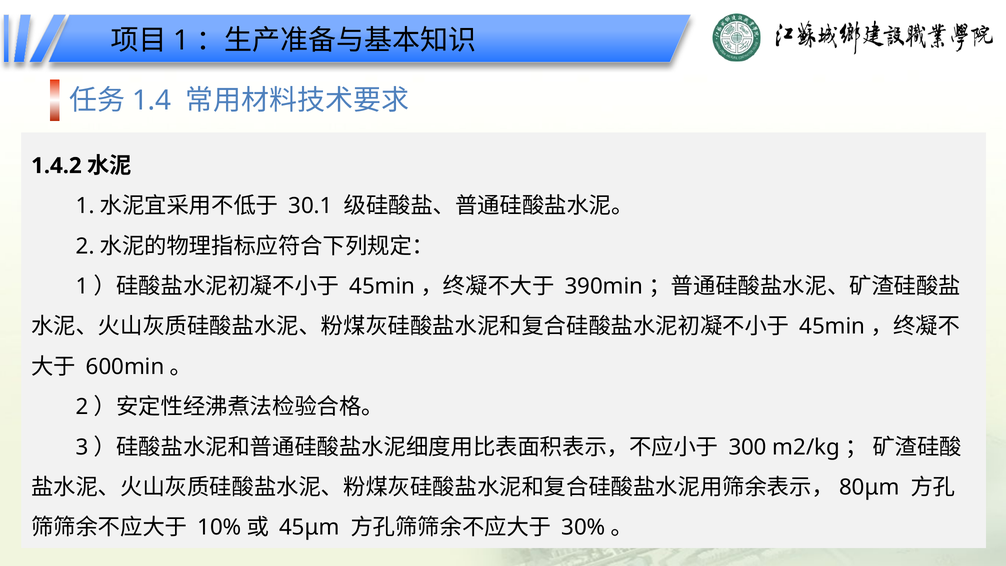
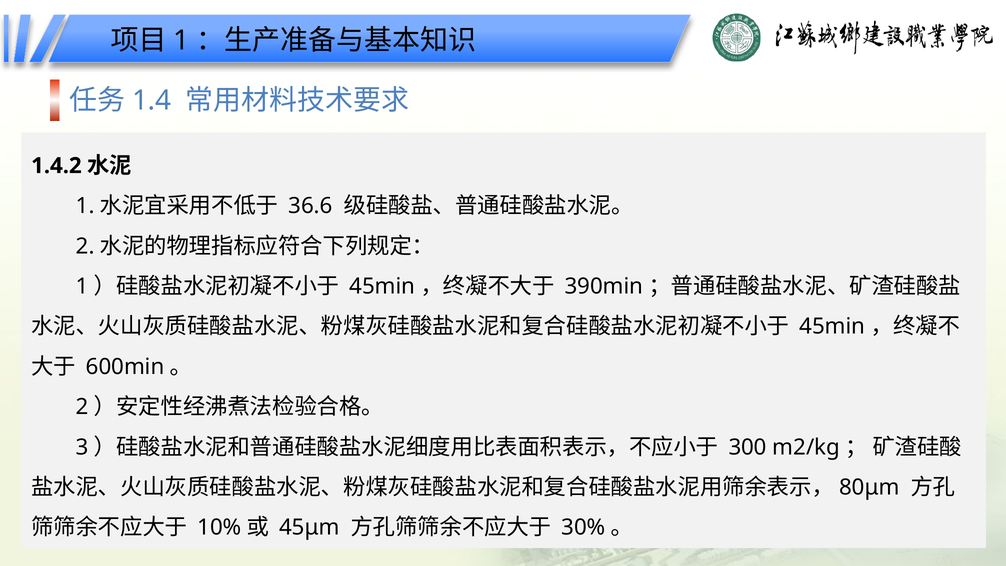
30.1: 30.1 -> 36.6
